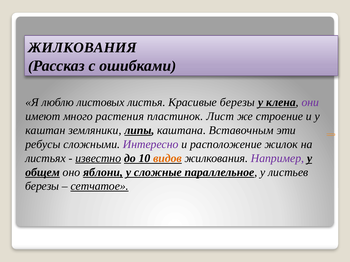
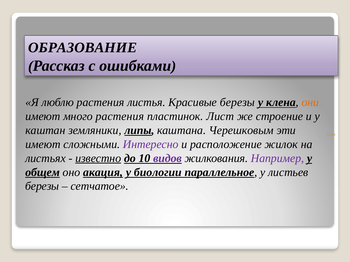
ЖИЛКОВАНИЯ at (82, 48): ЖИЛКОВАНИЯ -> ОБРАЗОВАНИЕ
люблю листовых: листовых -> растения
они colour: purple -> orange
Вставочным: Вставочным -> Черешковым
ребусы at (43, 144): ребусы -> имеют
видов colour: orange -> purple
яблони: яблони -> акация
сложные: сложные -> биологии
сетчатое underline: present -> none
